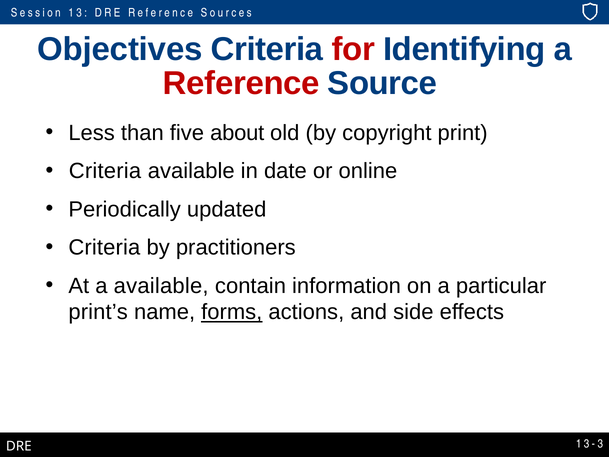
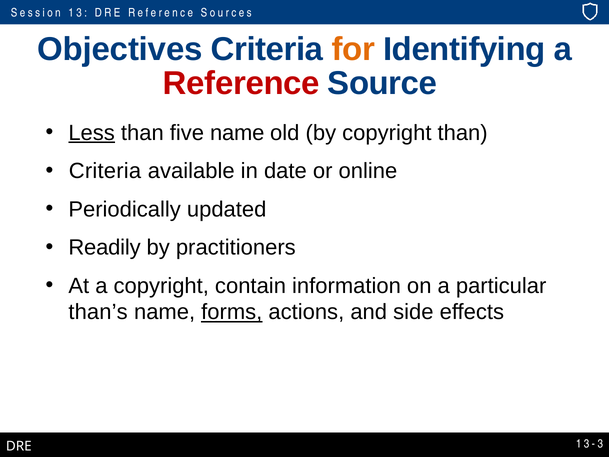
for colour: red -> orange
Less underline: none -> present
five about: about -> name
copyright print: print -> than
Criteria at (104, 247): Criteria -> Readily
a available: available -> copyright
print’s: print’s -> than’s
